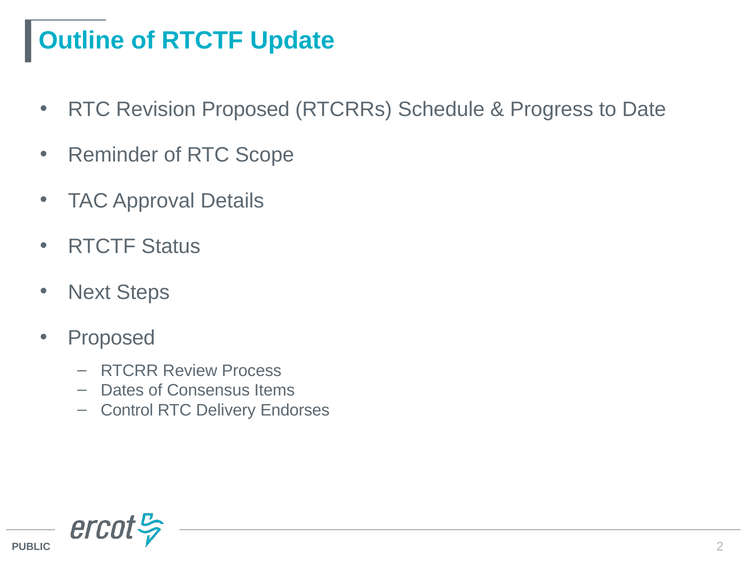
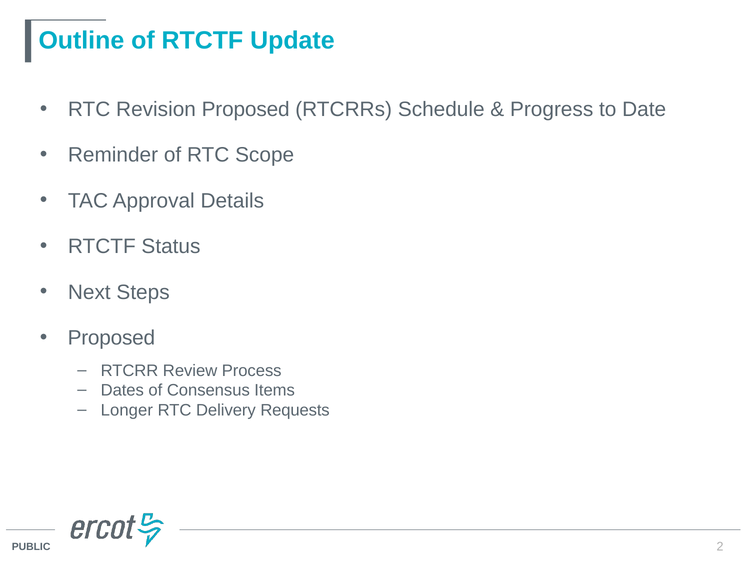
Control: Control -> Longer
Endorses: Endorses -> Requests
